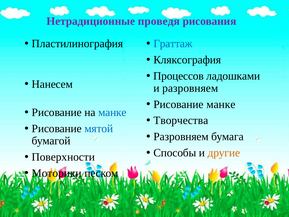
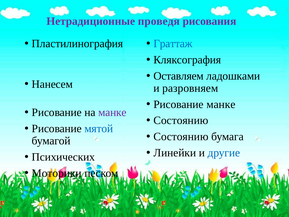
Процессов: Процессов -> Оставляем
манке at (112, 112) colour: blue -> purple
Творчества at (181, 120): Творчества -> Состоянию
Разровняем at (181, 137): Разровняем -> Состоянию
Способы: Способы -> Линейки
другие colour: orange -> blue
Поверхности: Поверхности -> Психических
